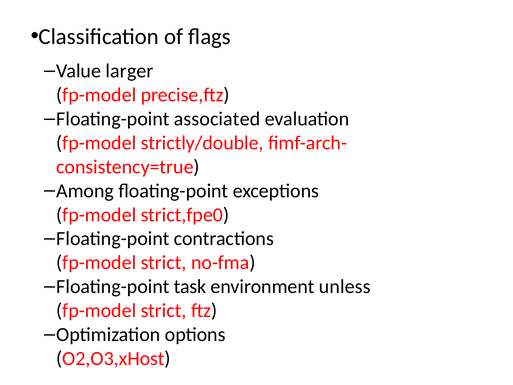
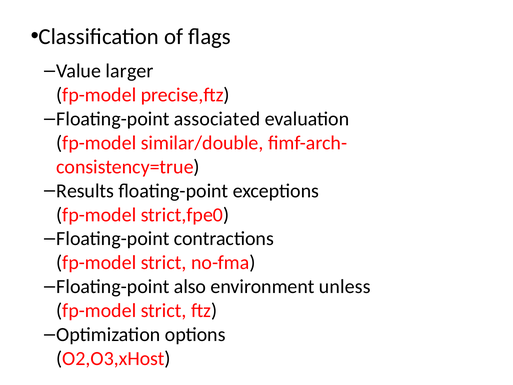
strictly/double: strictly/double -> similar/double
Among: Among -> Results
task: task -> also
